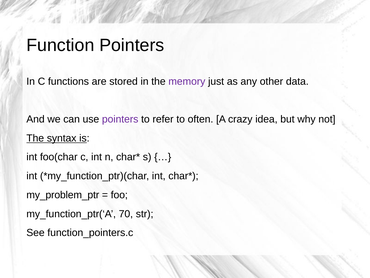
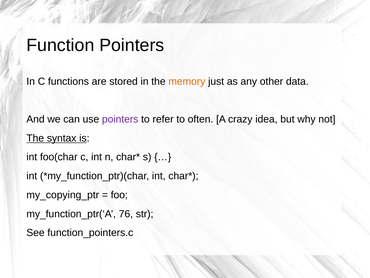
memory colour: purple -> orange
my_problem_ptr: my_problem_ptr -> my_copying_ptr
70: 70 -> 76
